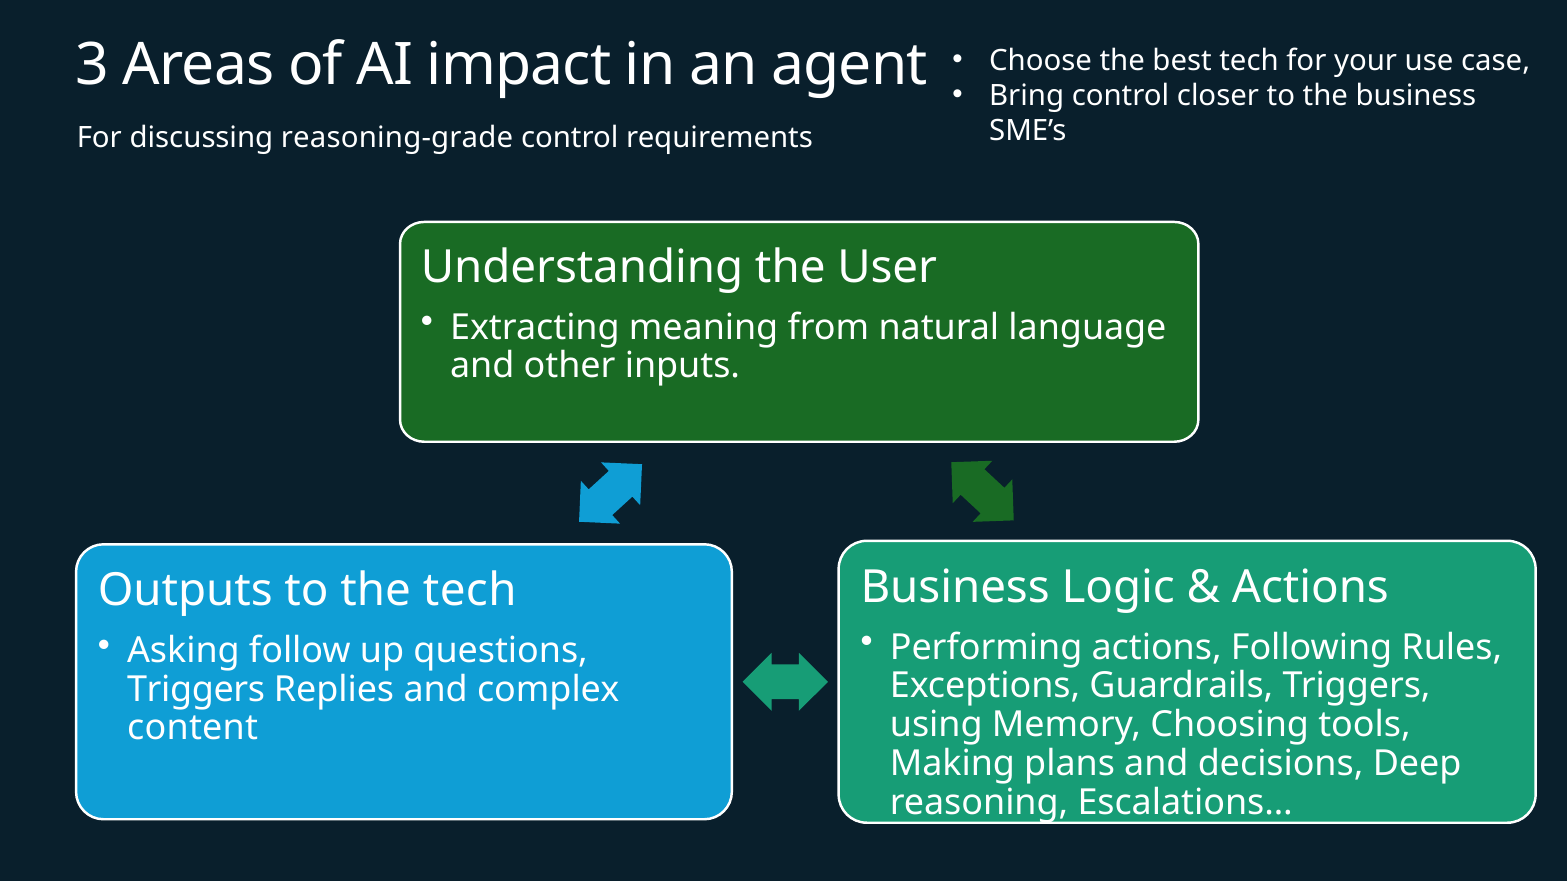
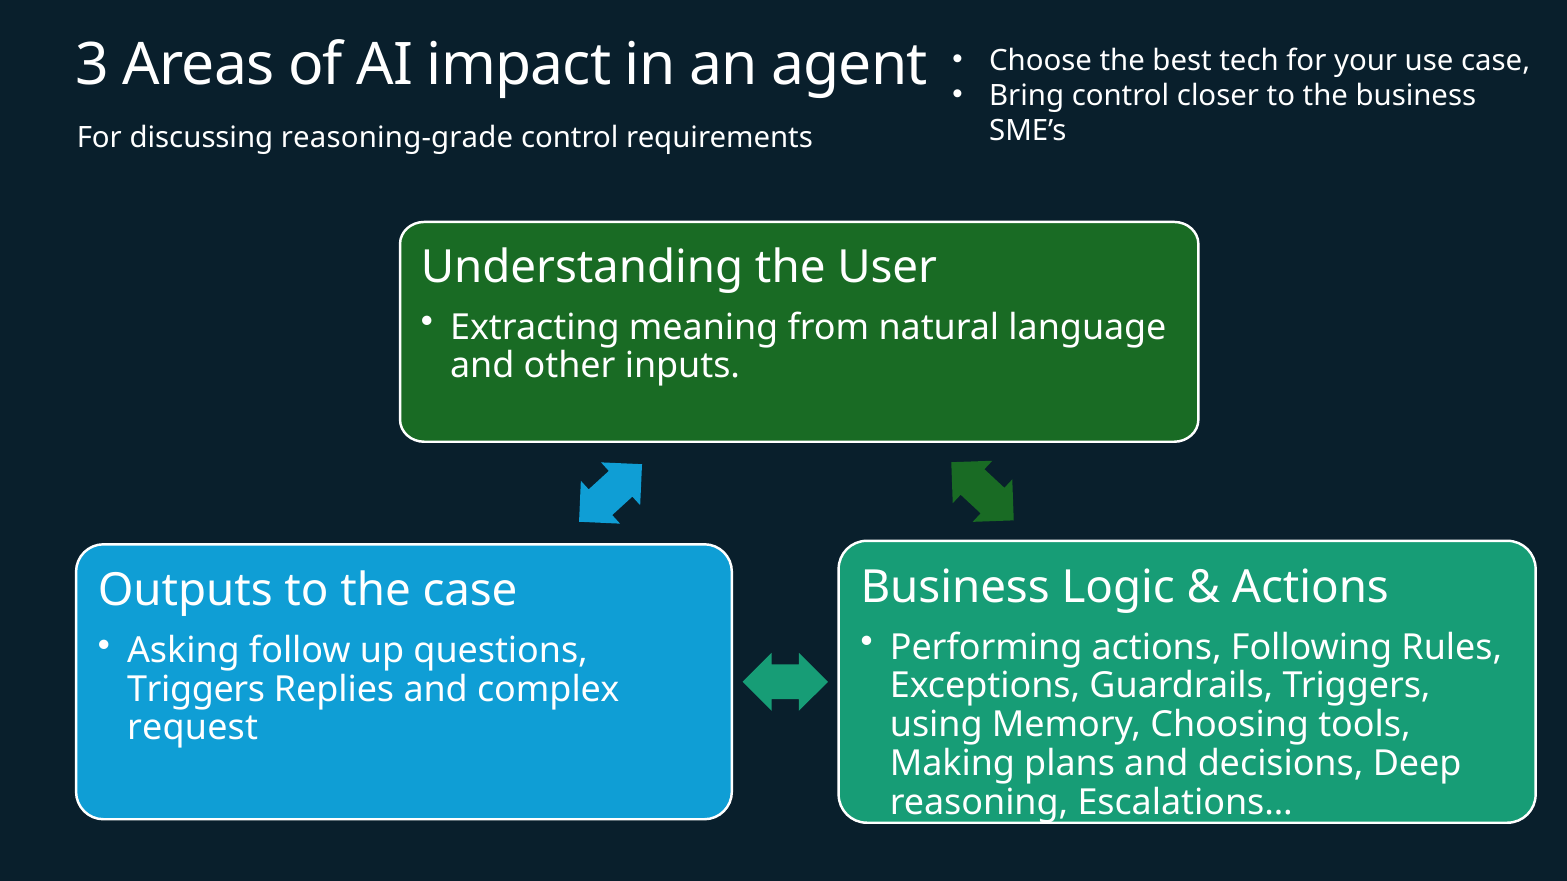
the tech: tech -> case
content: content -> request
